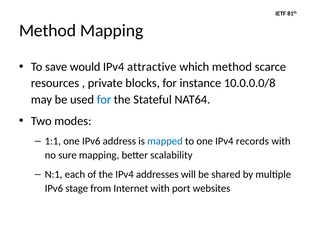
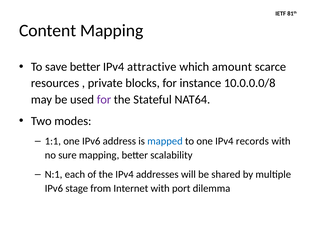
Method at (48, 31): Method -> Content
save would: would -> better
which method: method -> amount
for at (104, 99) colour: blue -> purple
websites: websites -> dilemma
